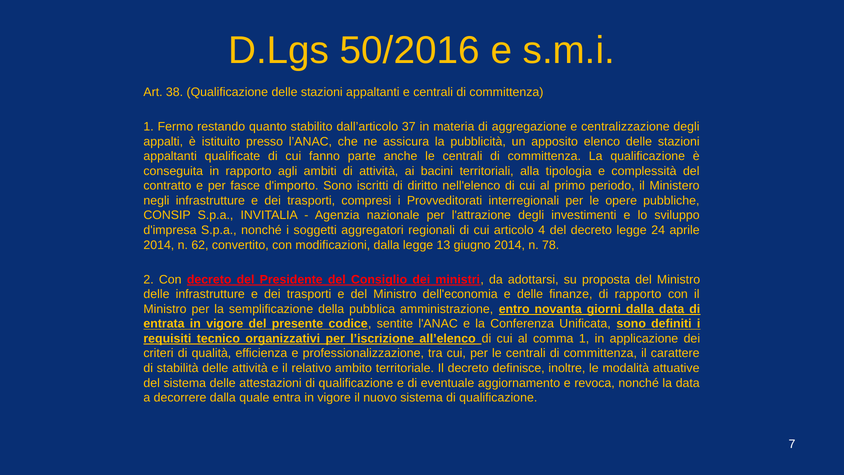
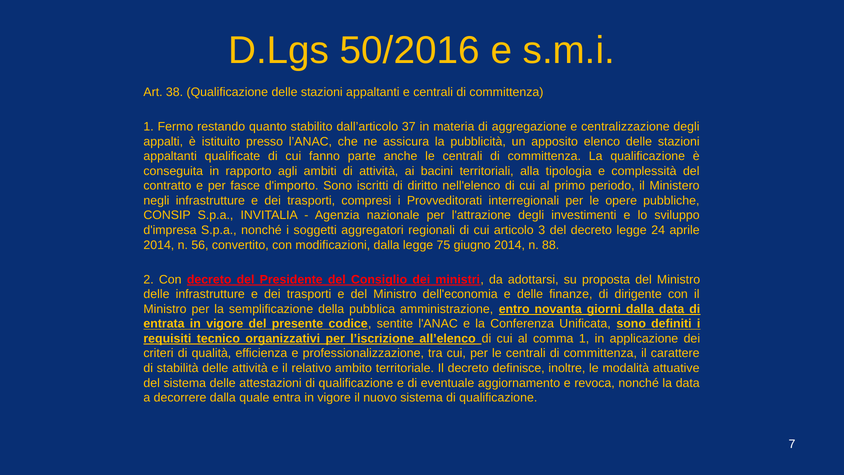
4: 4 -> 3
62: 62 -> 56
13: 13 -> 75
78: 78 -> 88
di rapporto: rapporto -> dirigente
